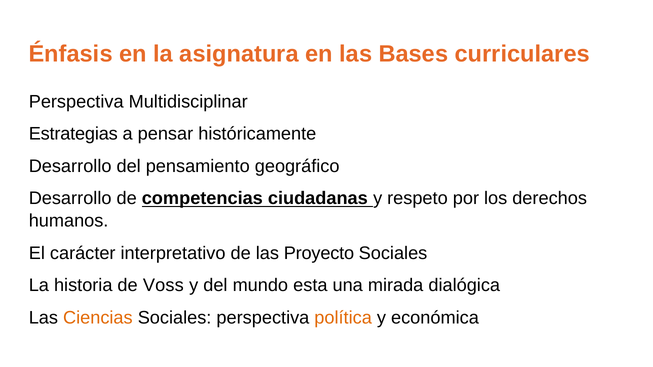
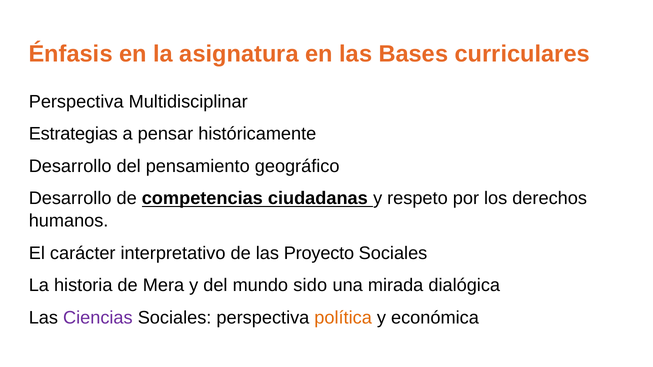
Voss: Voss -> Mera
esta: esta -> sido
Ciencias colour: orange -> purple
